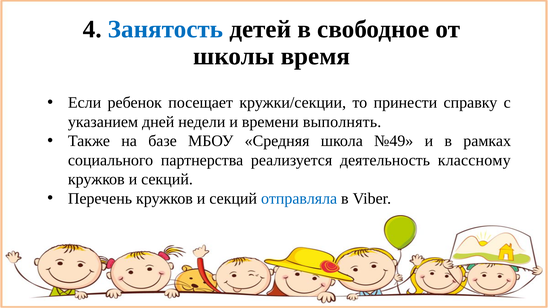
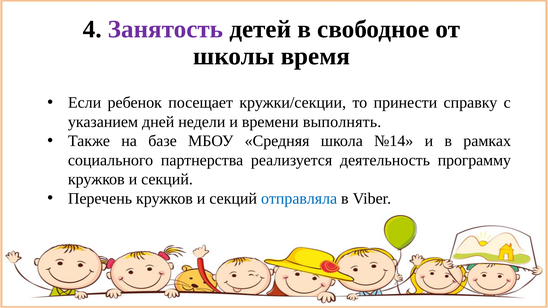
Занятость colour: blue -> purple
№49: №49 -> №14
классному: классному -> программу
